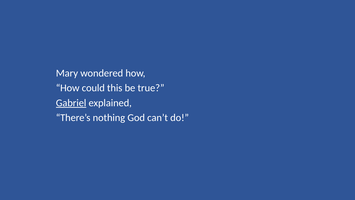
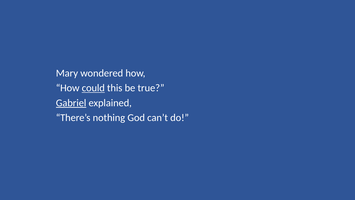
could underline: none -> present
